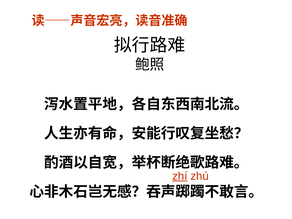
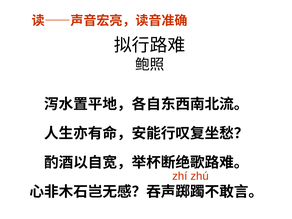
zhí underline: present -> none
